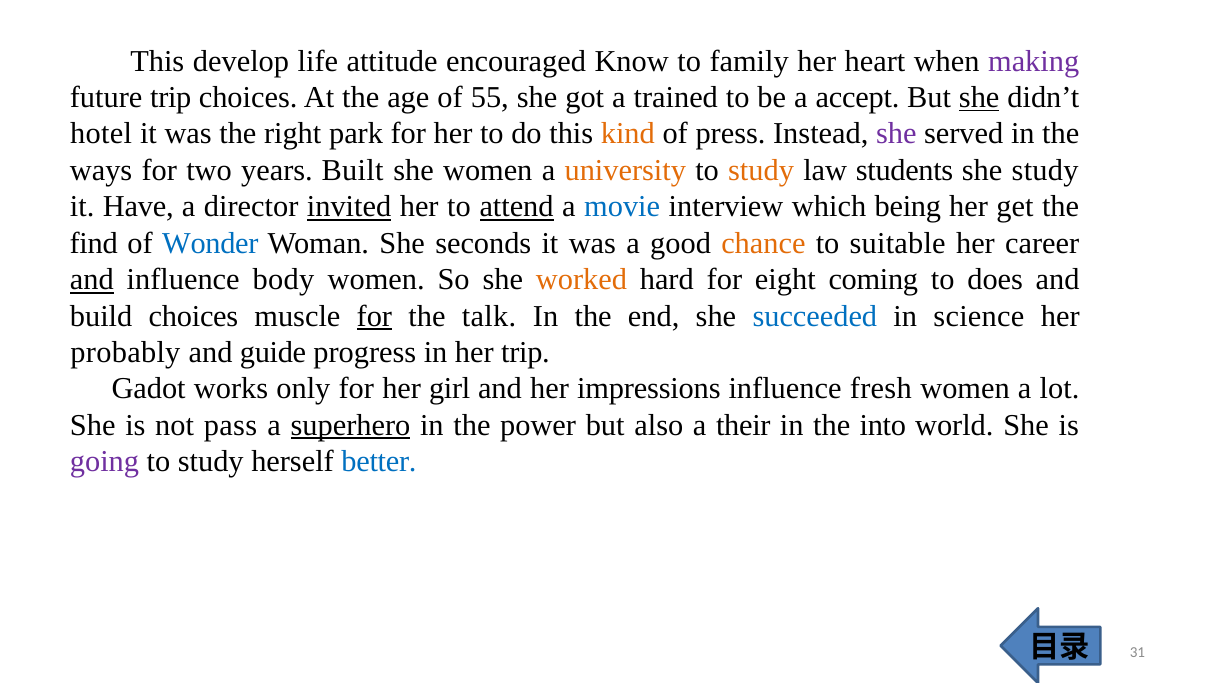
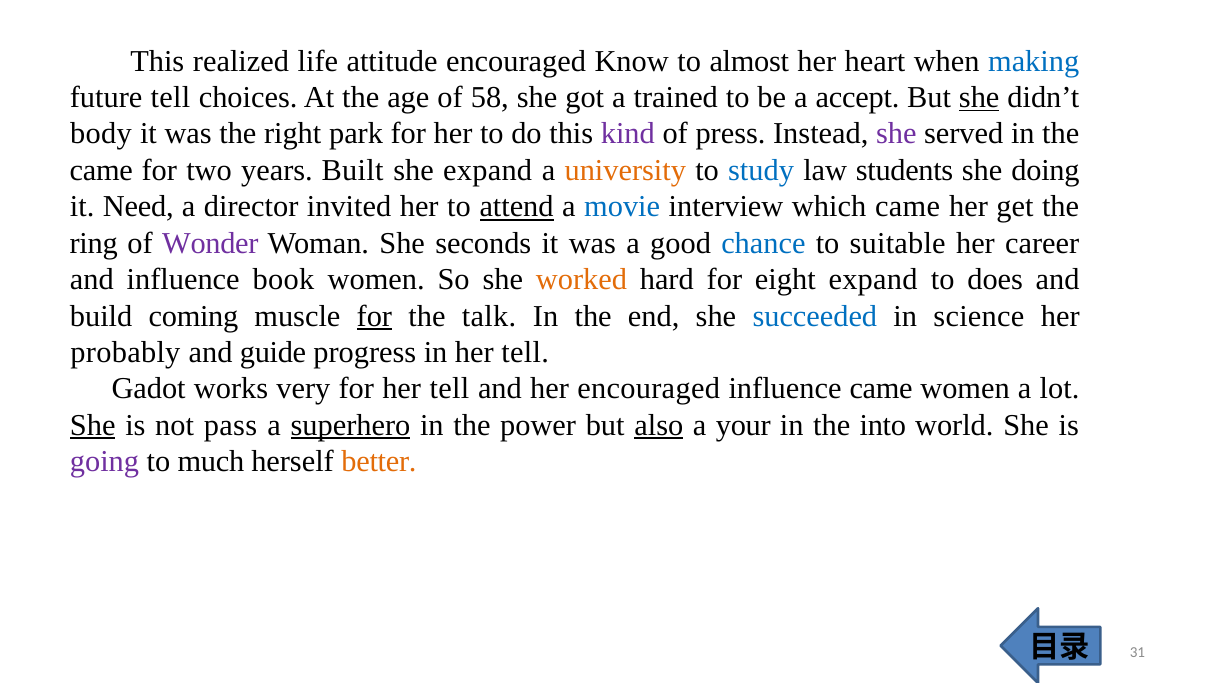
develop: develop -> realized
family: family -> almost
making colour: purple -> blue
future trip: trip -> tell
55: 55 -> 58
hotel: hotel -> body
kind colour: orange -> purple
ways at (101, 170): ways -> came
she women: women -> expand
study at (761, 170) colour: orange -> blue
she study: study -> doing
Have: Have -> Need
invited underline: present -> none
which being: being -> came
find: find -> ring
Wonder colour: blue -> purple
chance colour: orange -> blue
and at (92, 280) underline: present -> none
body: body -> book
eight coming: coming -> expand
build choices: choices -> coming
in her trip: trip -> tell
only: only -> very
for her girl: girl -> tell
her impressions: impressions -> encouraged
influence fresh: fresh -> came
She at (93, 426) underline: none -> present
also underline: none -> present
their: their -> your
study at (211, 462): study -> much
better colour: blue -> orange
